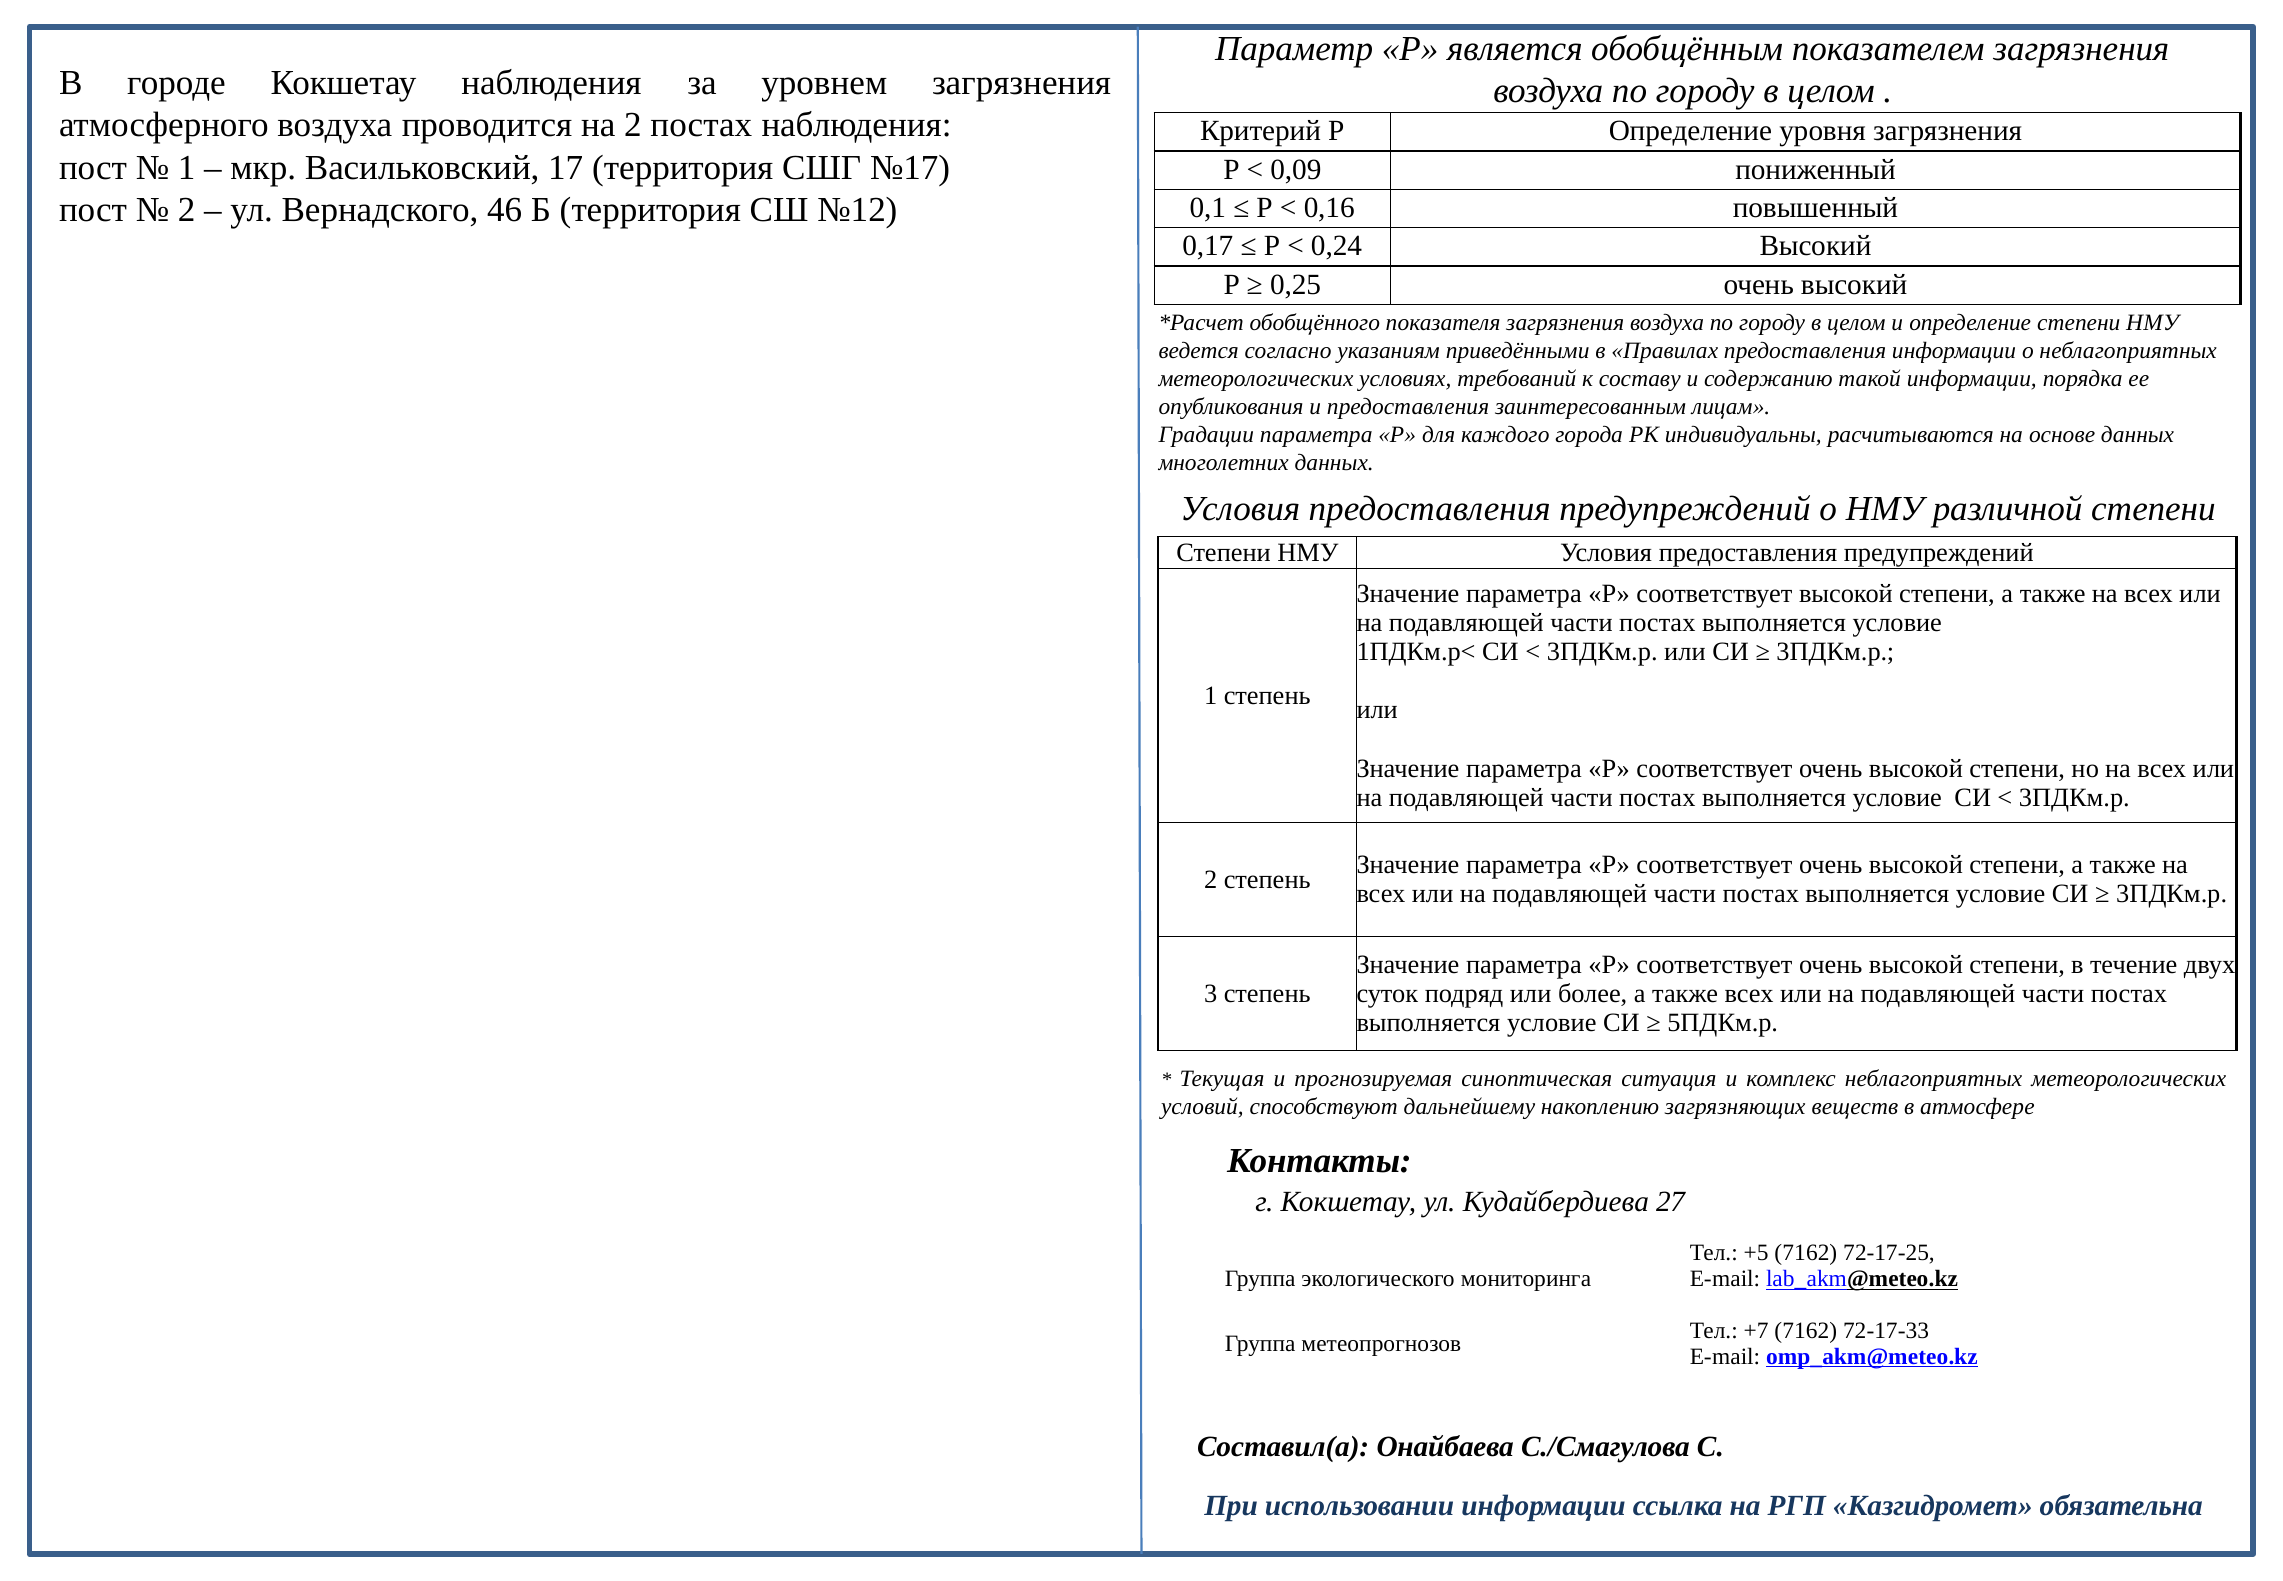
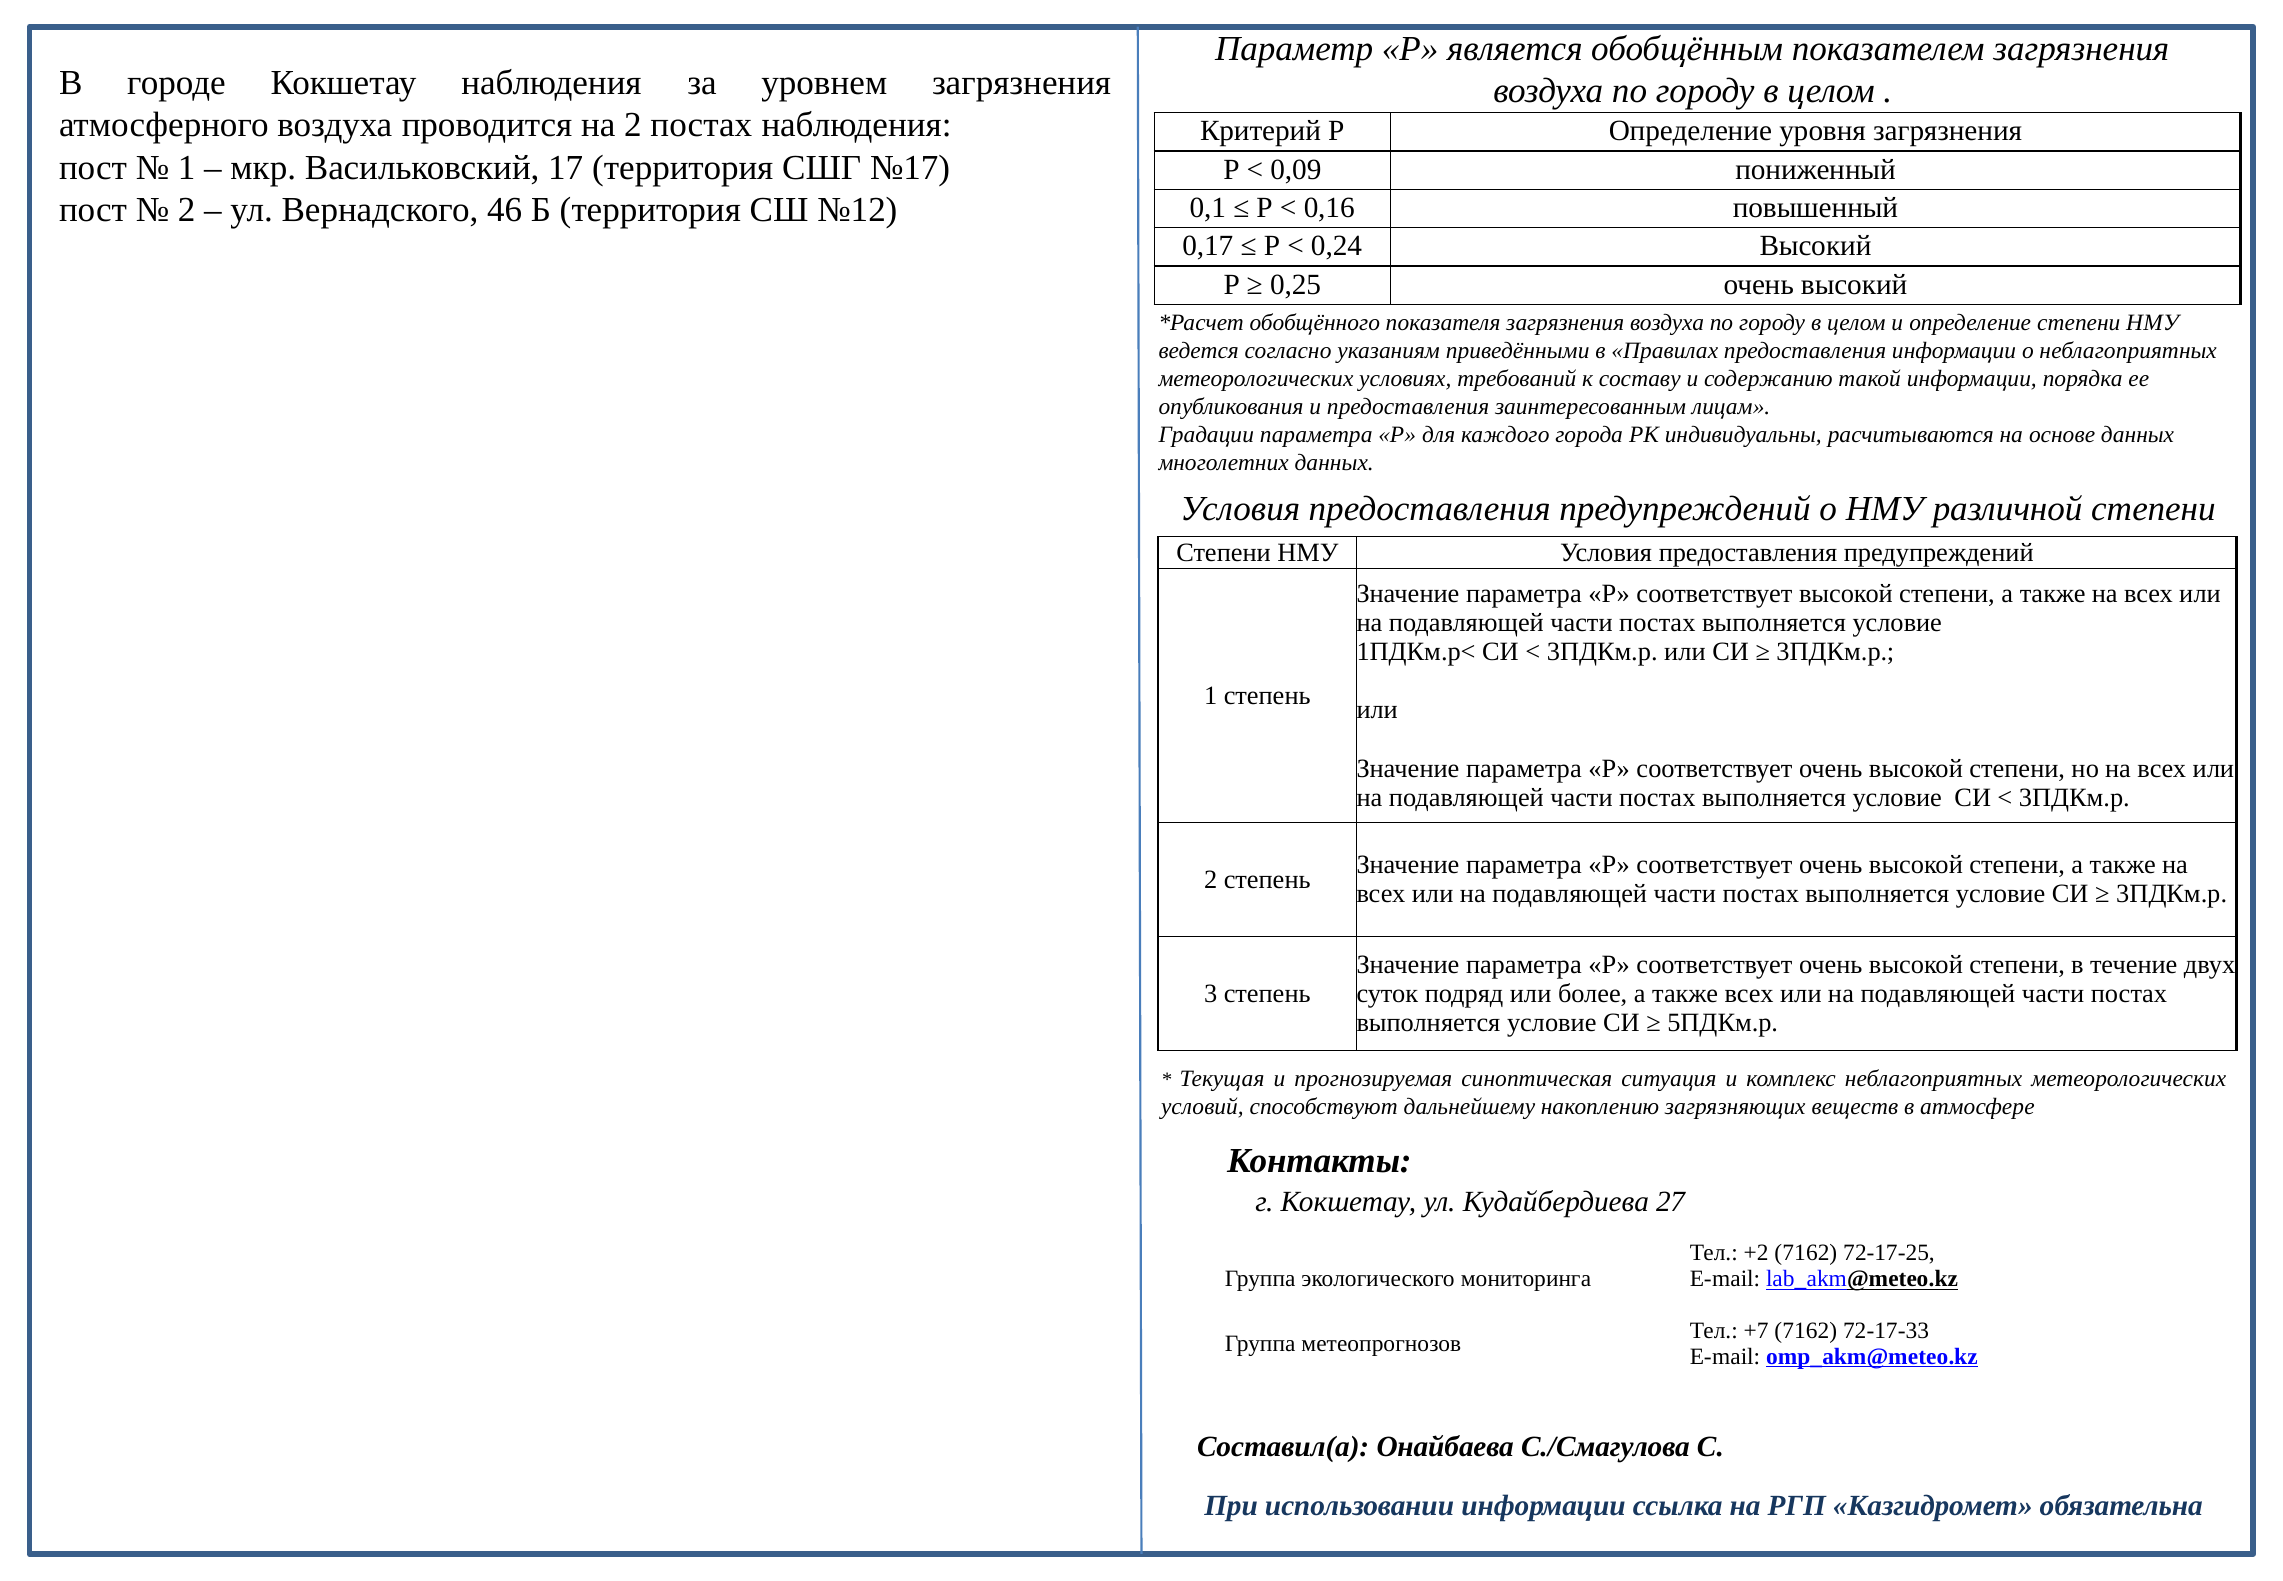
+5: +5 -> +2
